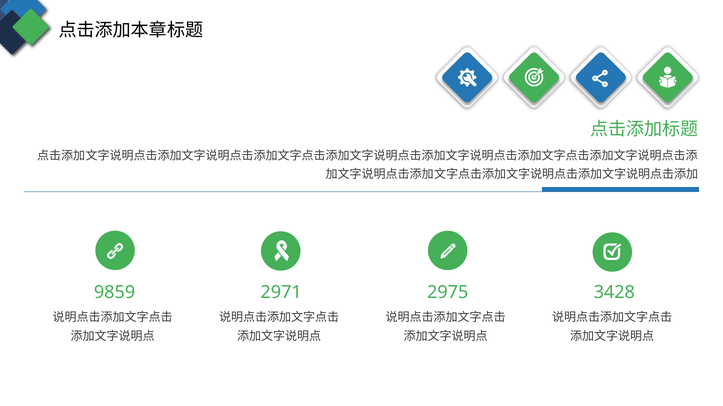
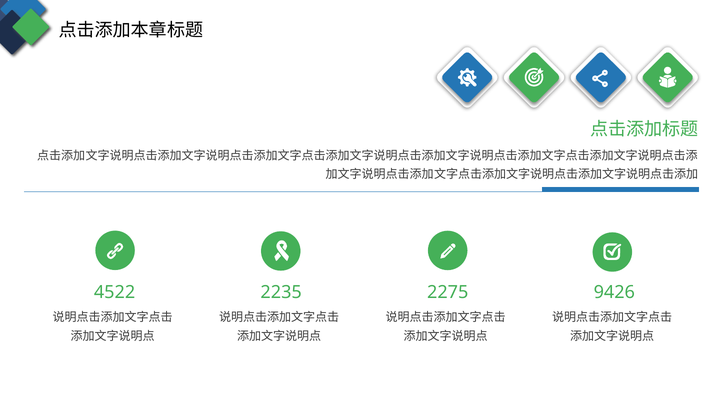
9859: 9859 -> 4522
2971: 2971 -> 2235
2975: 2975 -> 2275
3428: 3428 -> 9426
